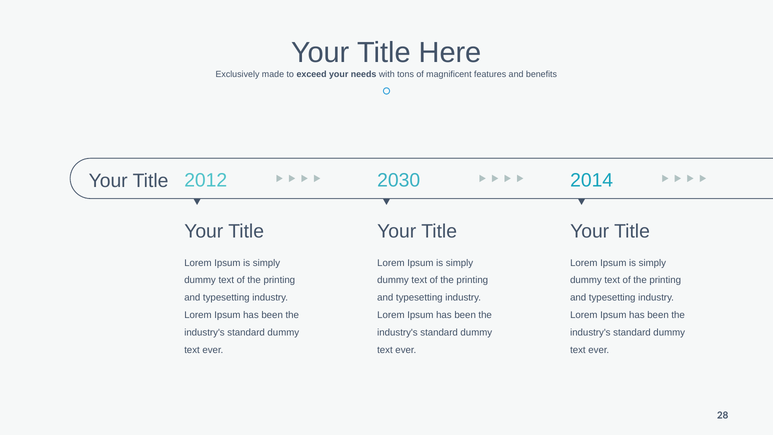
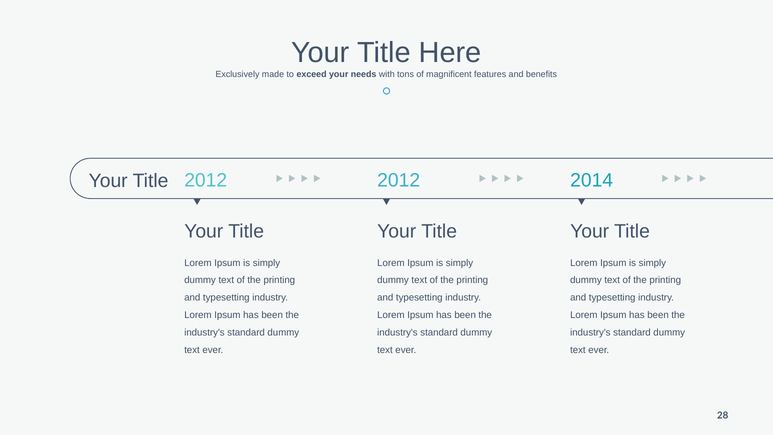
2030 at (399, 180): 2030 -> 2012
